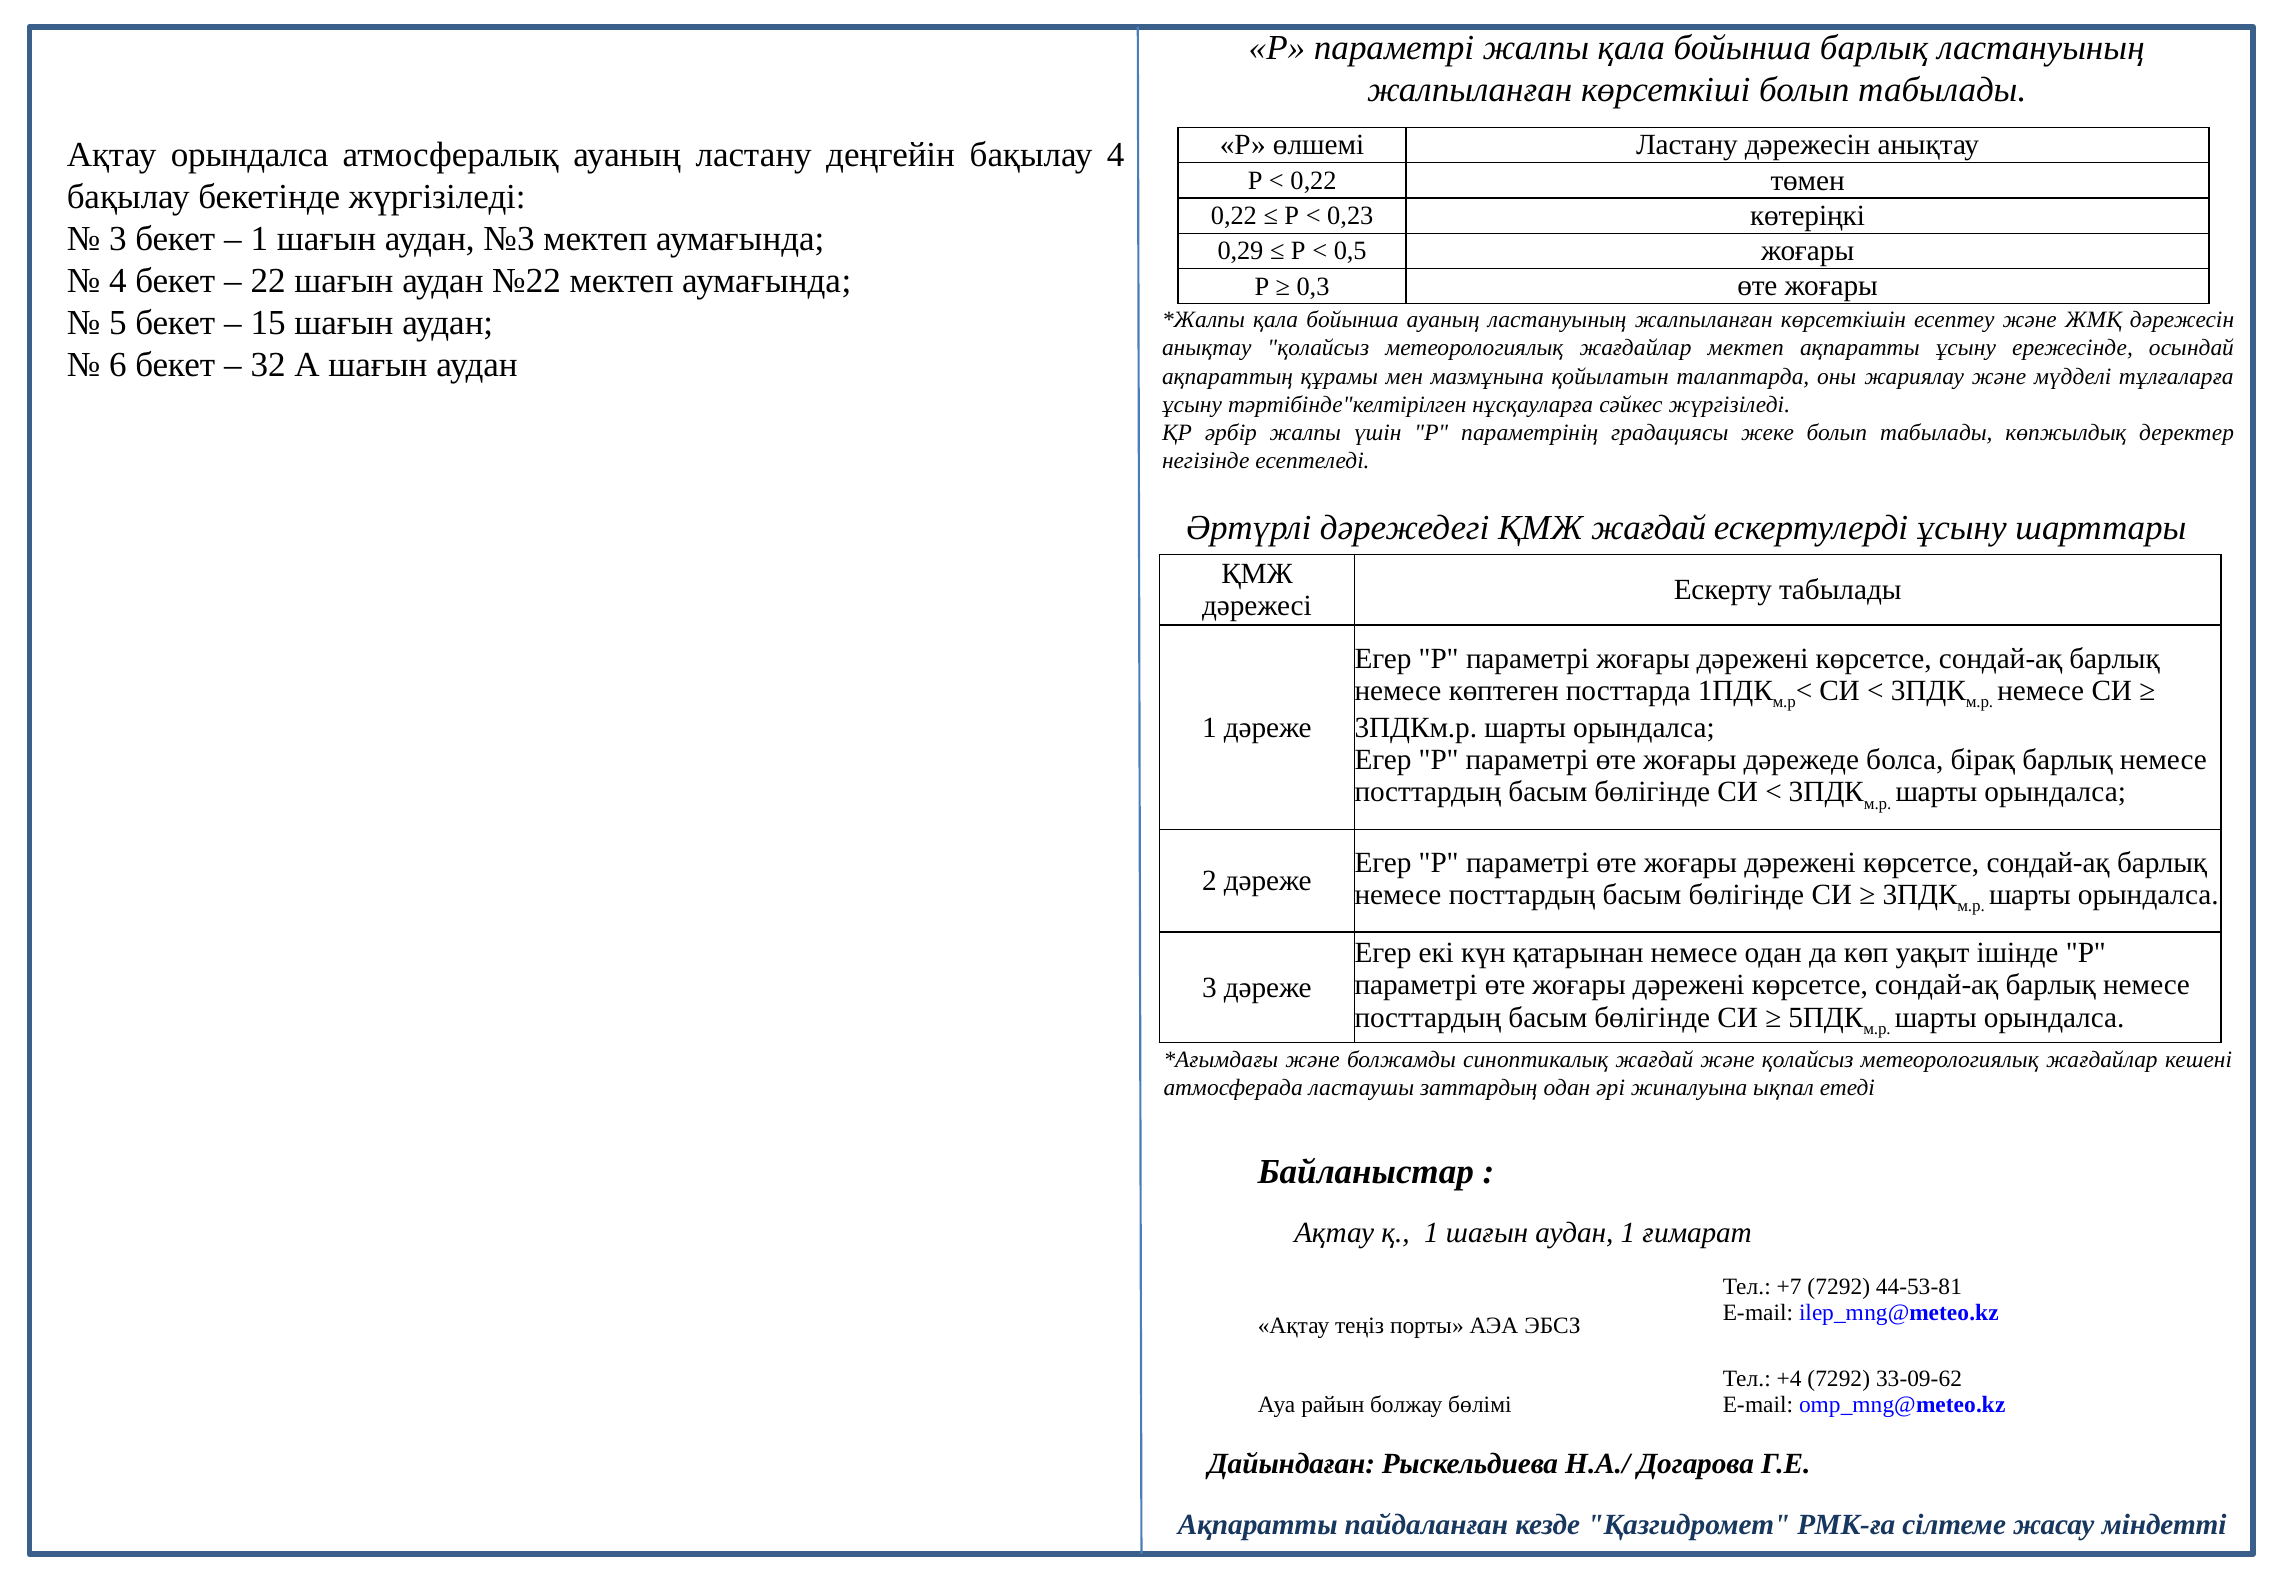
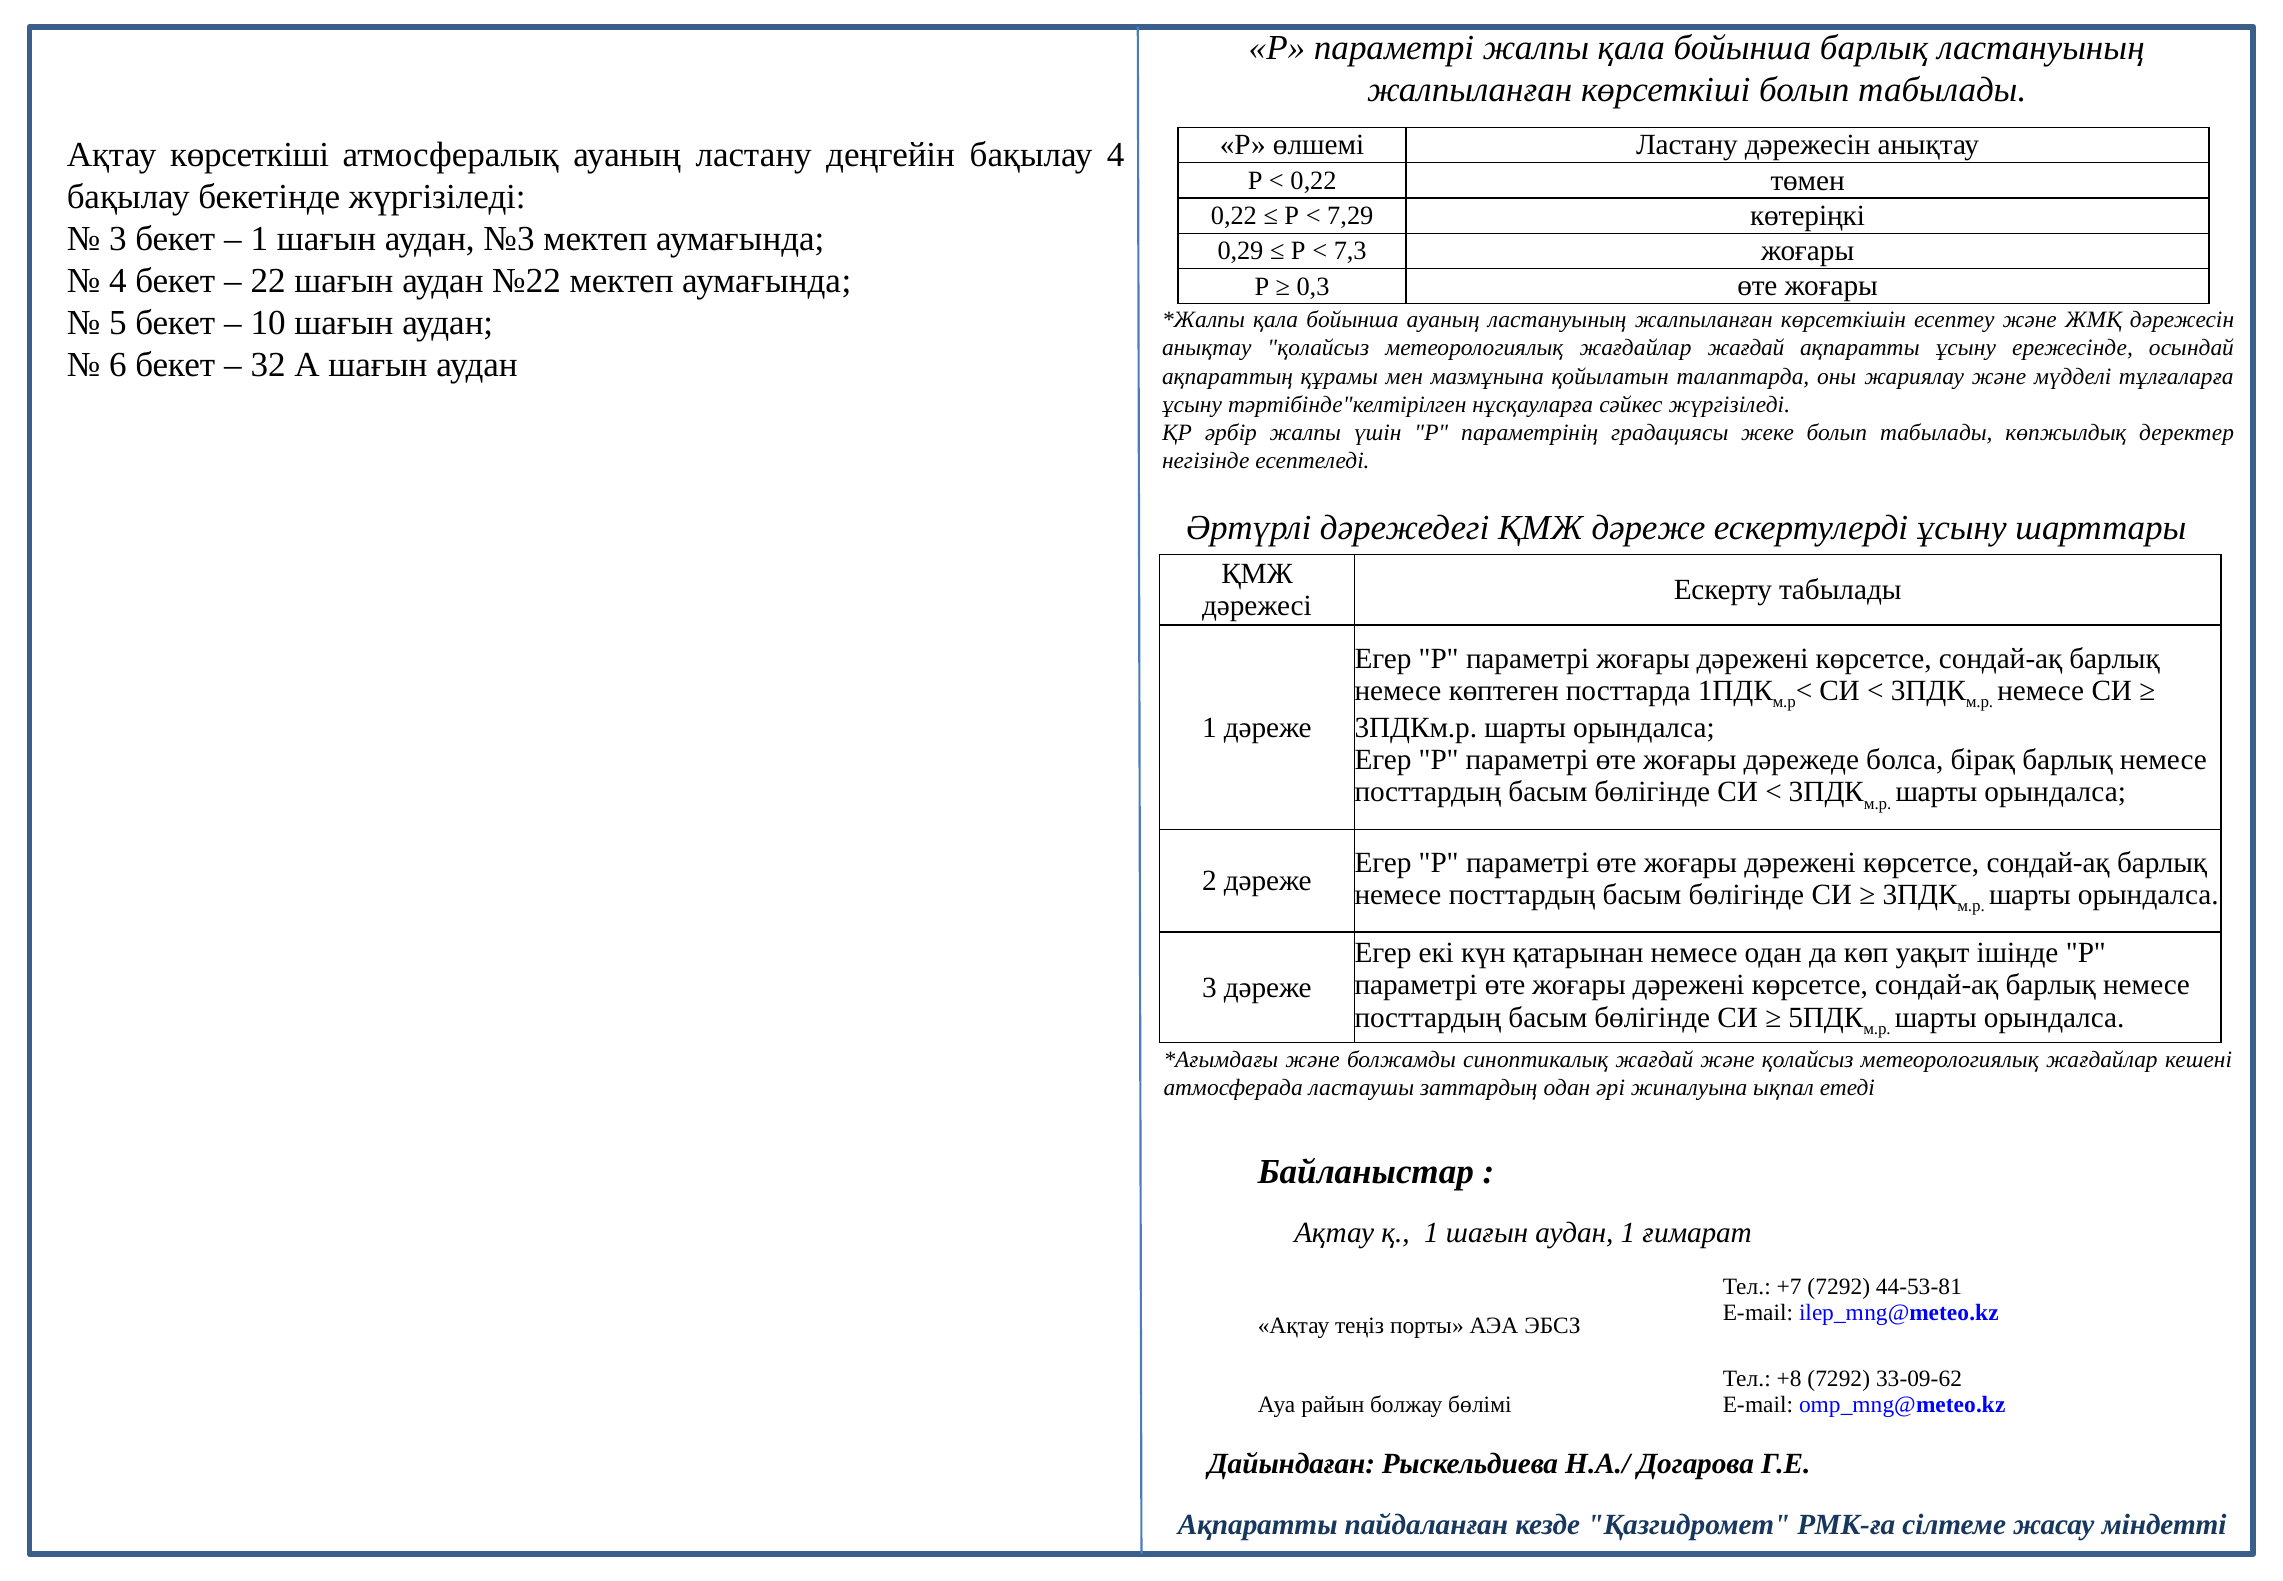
Ақтау орындалса: орындалса -> көрсеткіші
0,23: 0,23 -> 7,29
0,5: 0,5 -> 7,3
15: 15 -> 10
жағдайлар мектеп: мектеп -> жағдай
ҚМЖ жағдай: жағдай -> дәреже
+4: +4 -> +8
